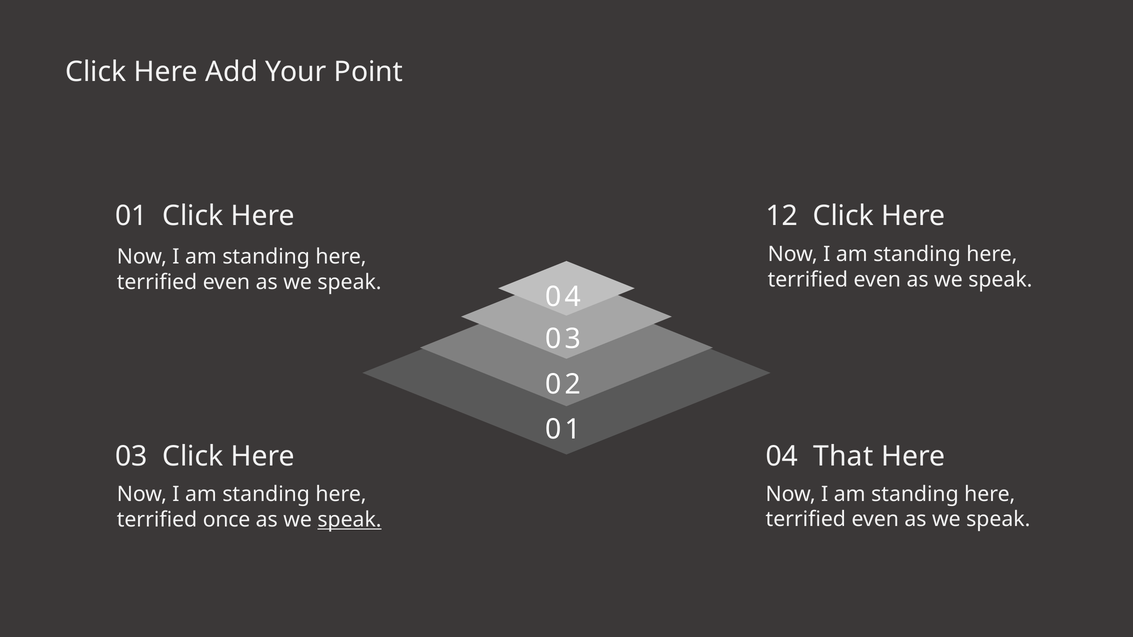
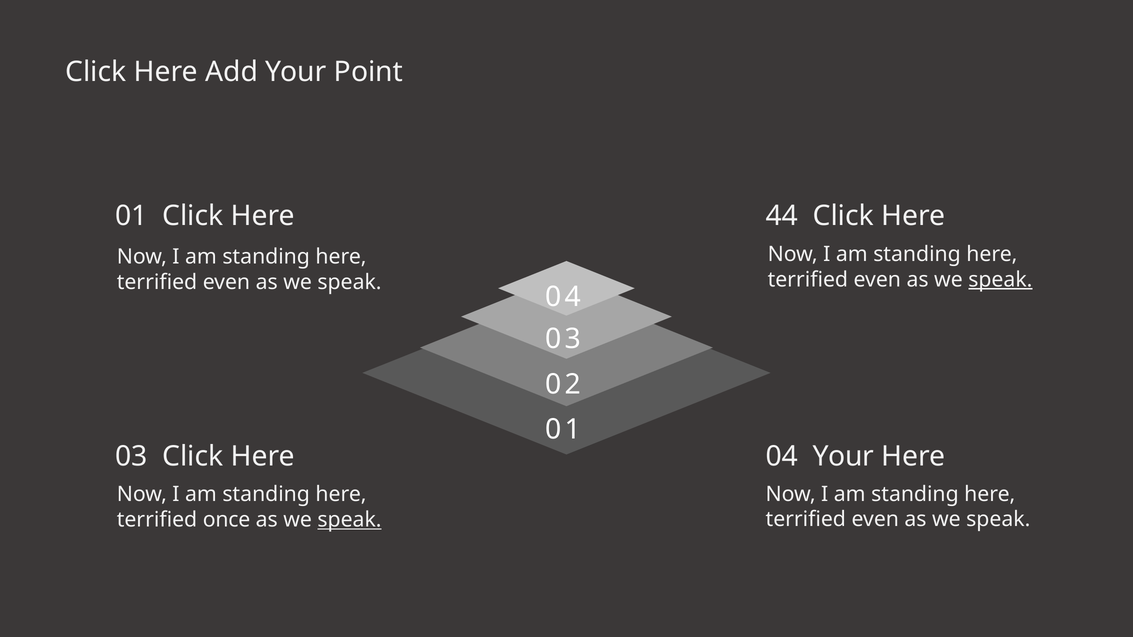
12: 12 -> 44
speak at (1000, 280) underline: none -> present
04 That: That -> Your
